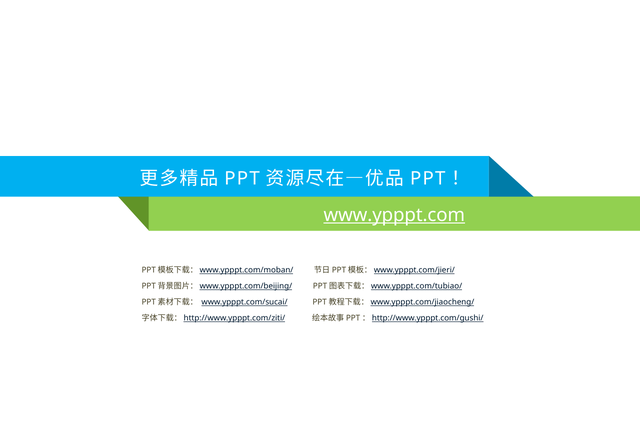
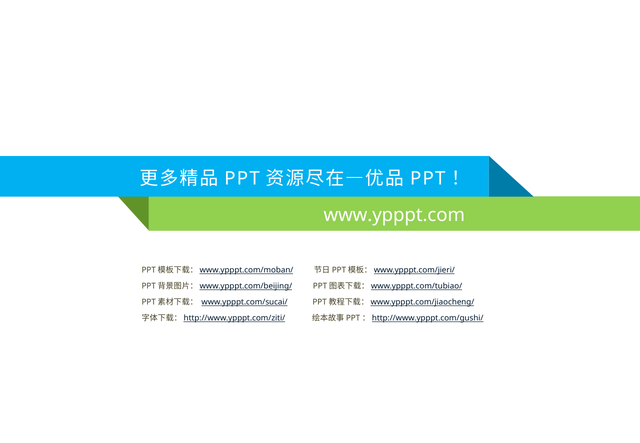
www.ypppt.com underline: present -> none
